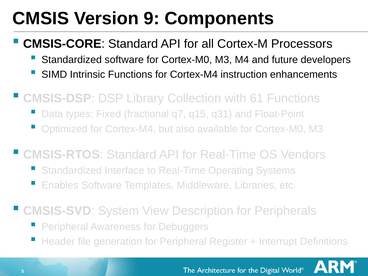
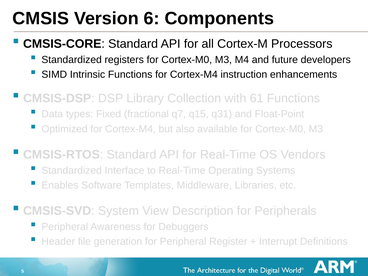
9: 9 -> 6
Standardized software: software -> registers
